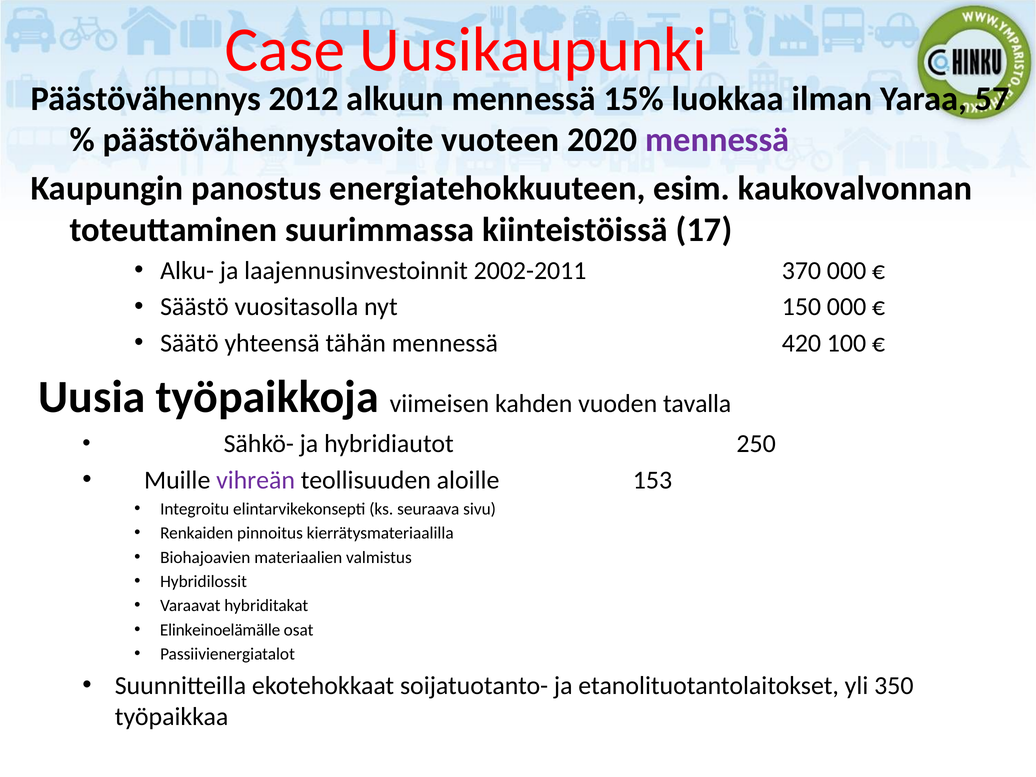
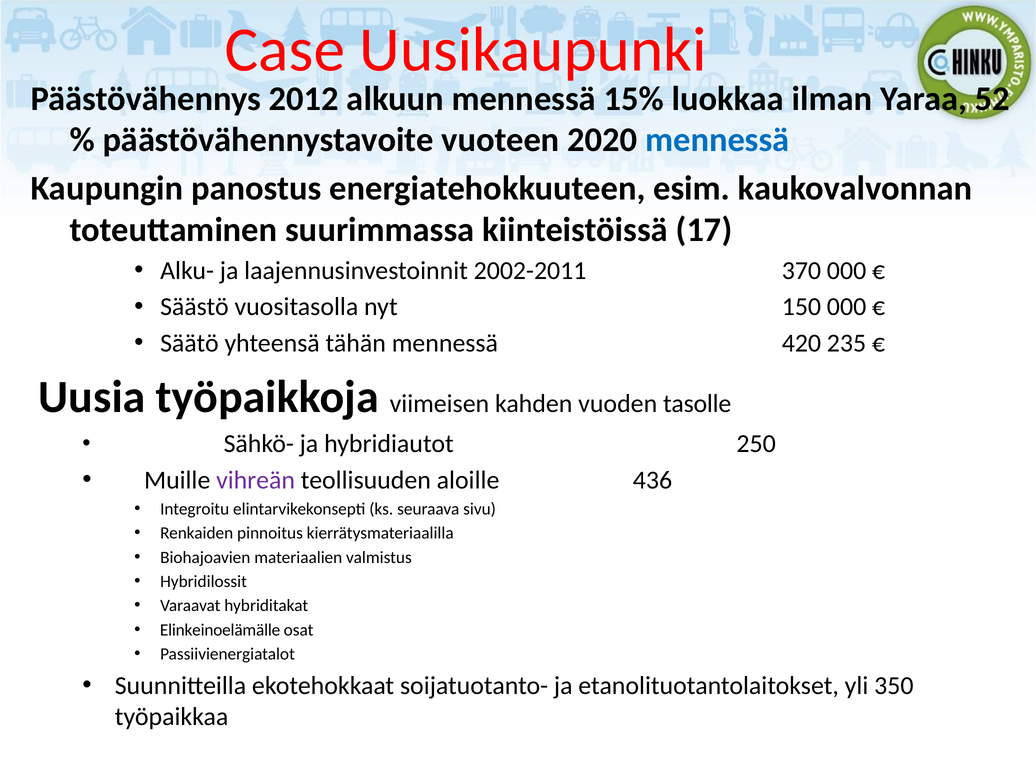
57: 57 -> 52
mennessä at (717, 140) colour: purple -> blue
100: 100 -> 235
tavalla: tavalla -> tasolle
153: 153 -> 436
